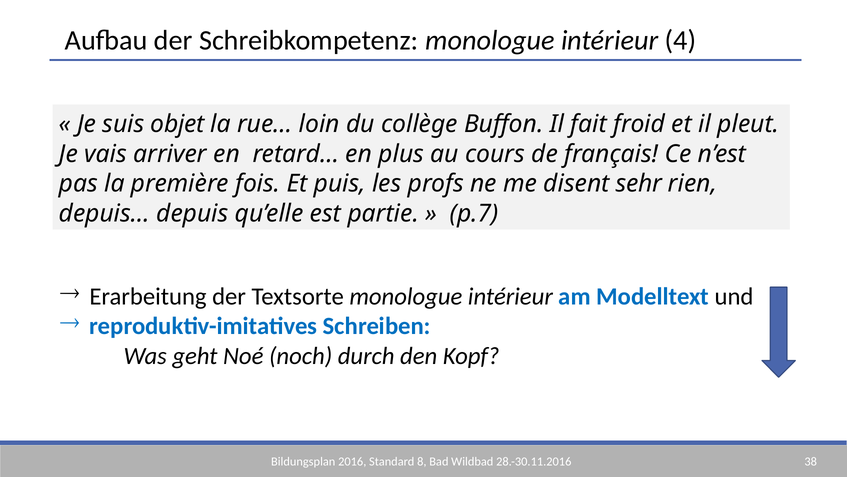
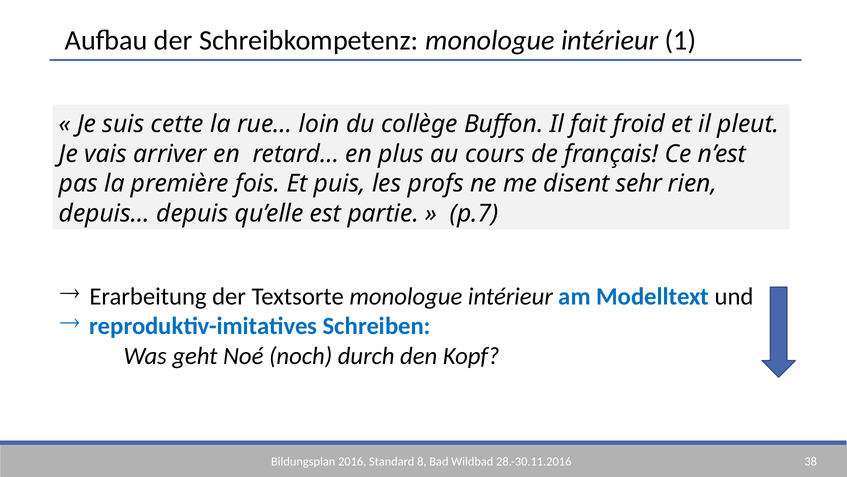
4: 4 -> 1
objet: objet -> cette
